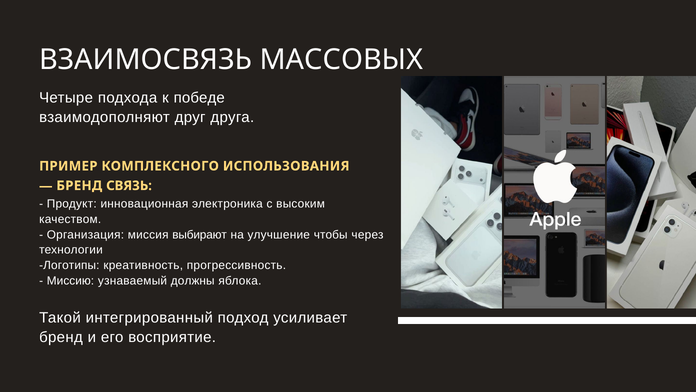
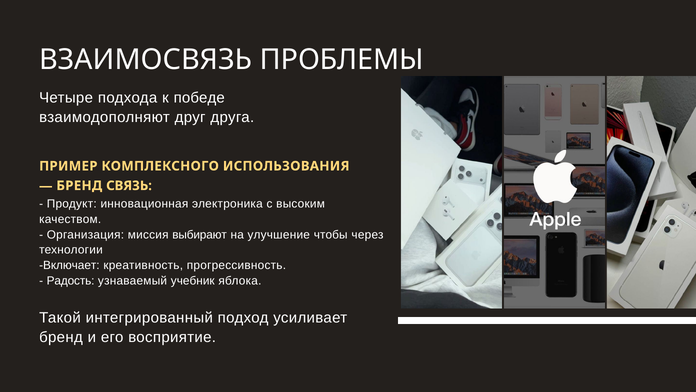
МАССОВЫХ: МАССОВЫХ -> ПРОБЛЕМЫ
Логотипы: Логотипы -> Включает
Миссию: Миссию -> Радость
должны: должны -> учебник
